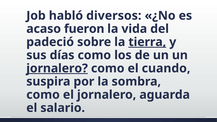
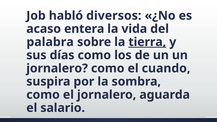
fueron: fueron -> entera
padeció: padeció -> palabra
jornalero at (57, 68) underline: present -> none
